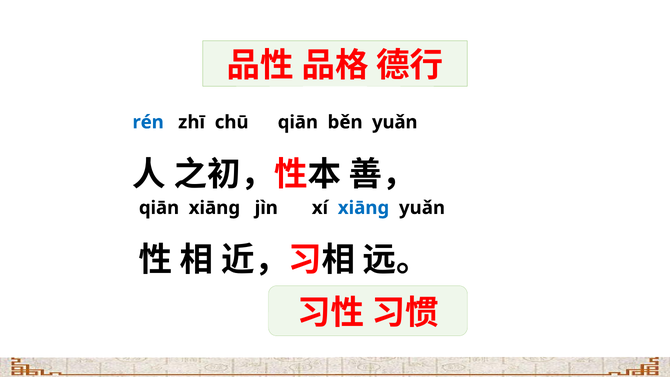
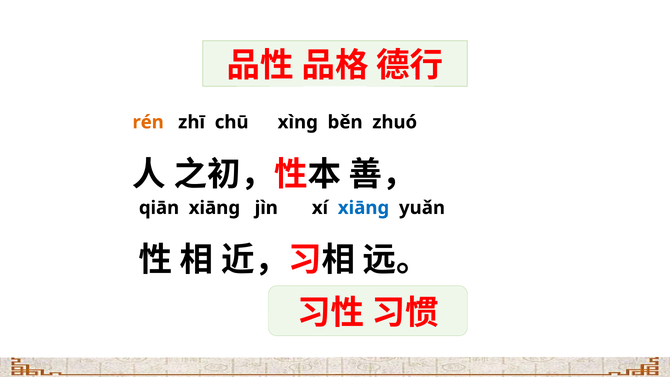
rén colour: blue -> orange
chū qiān: qiān -> xìng
běn yuǎn: yuǎn -> zhuó
